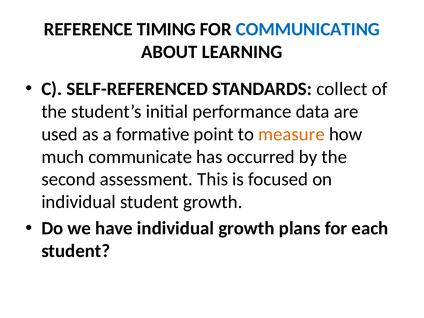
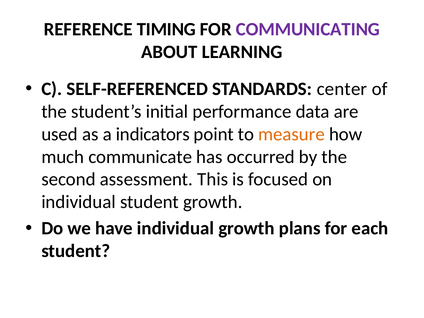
COMMUNICATING colour: blue -> purple
collect: collect -> center
formative: formative -> indicators
